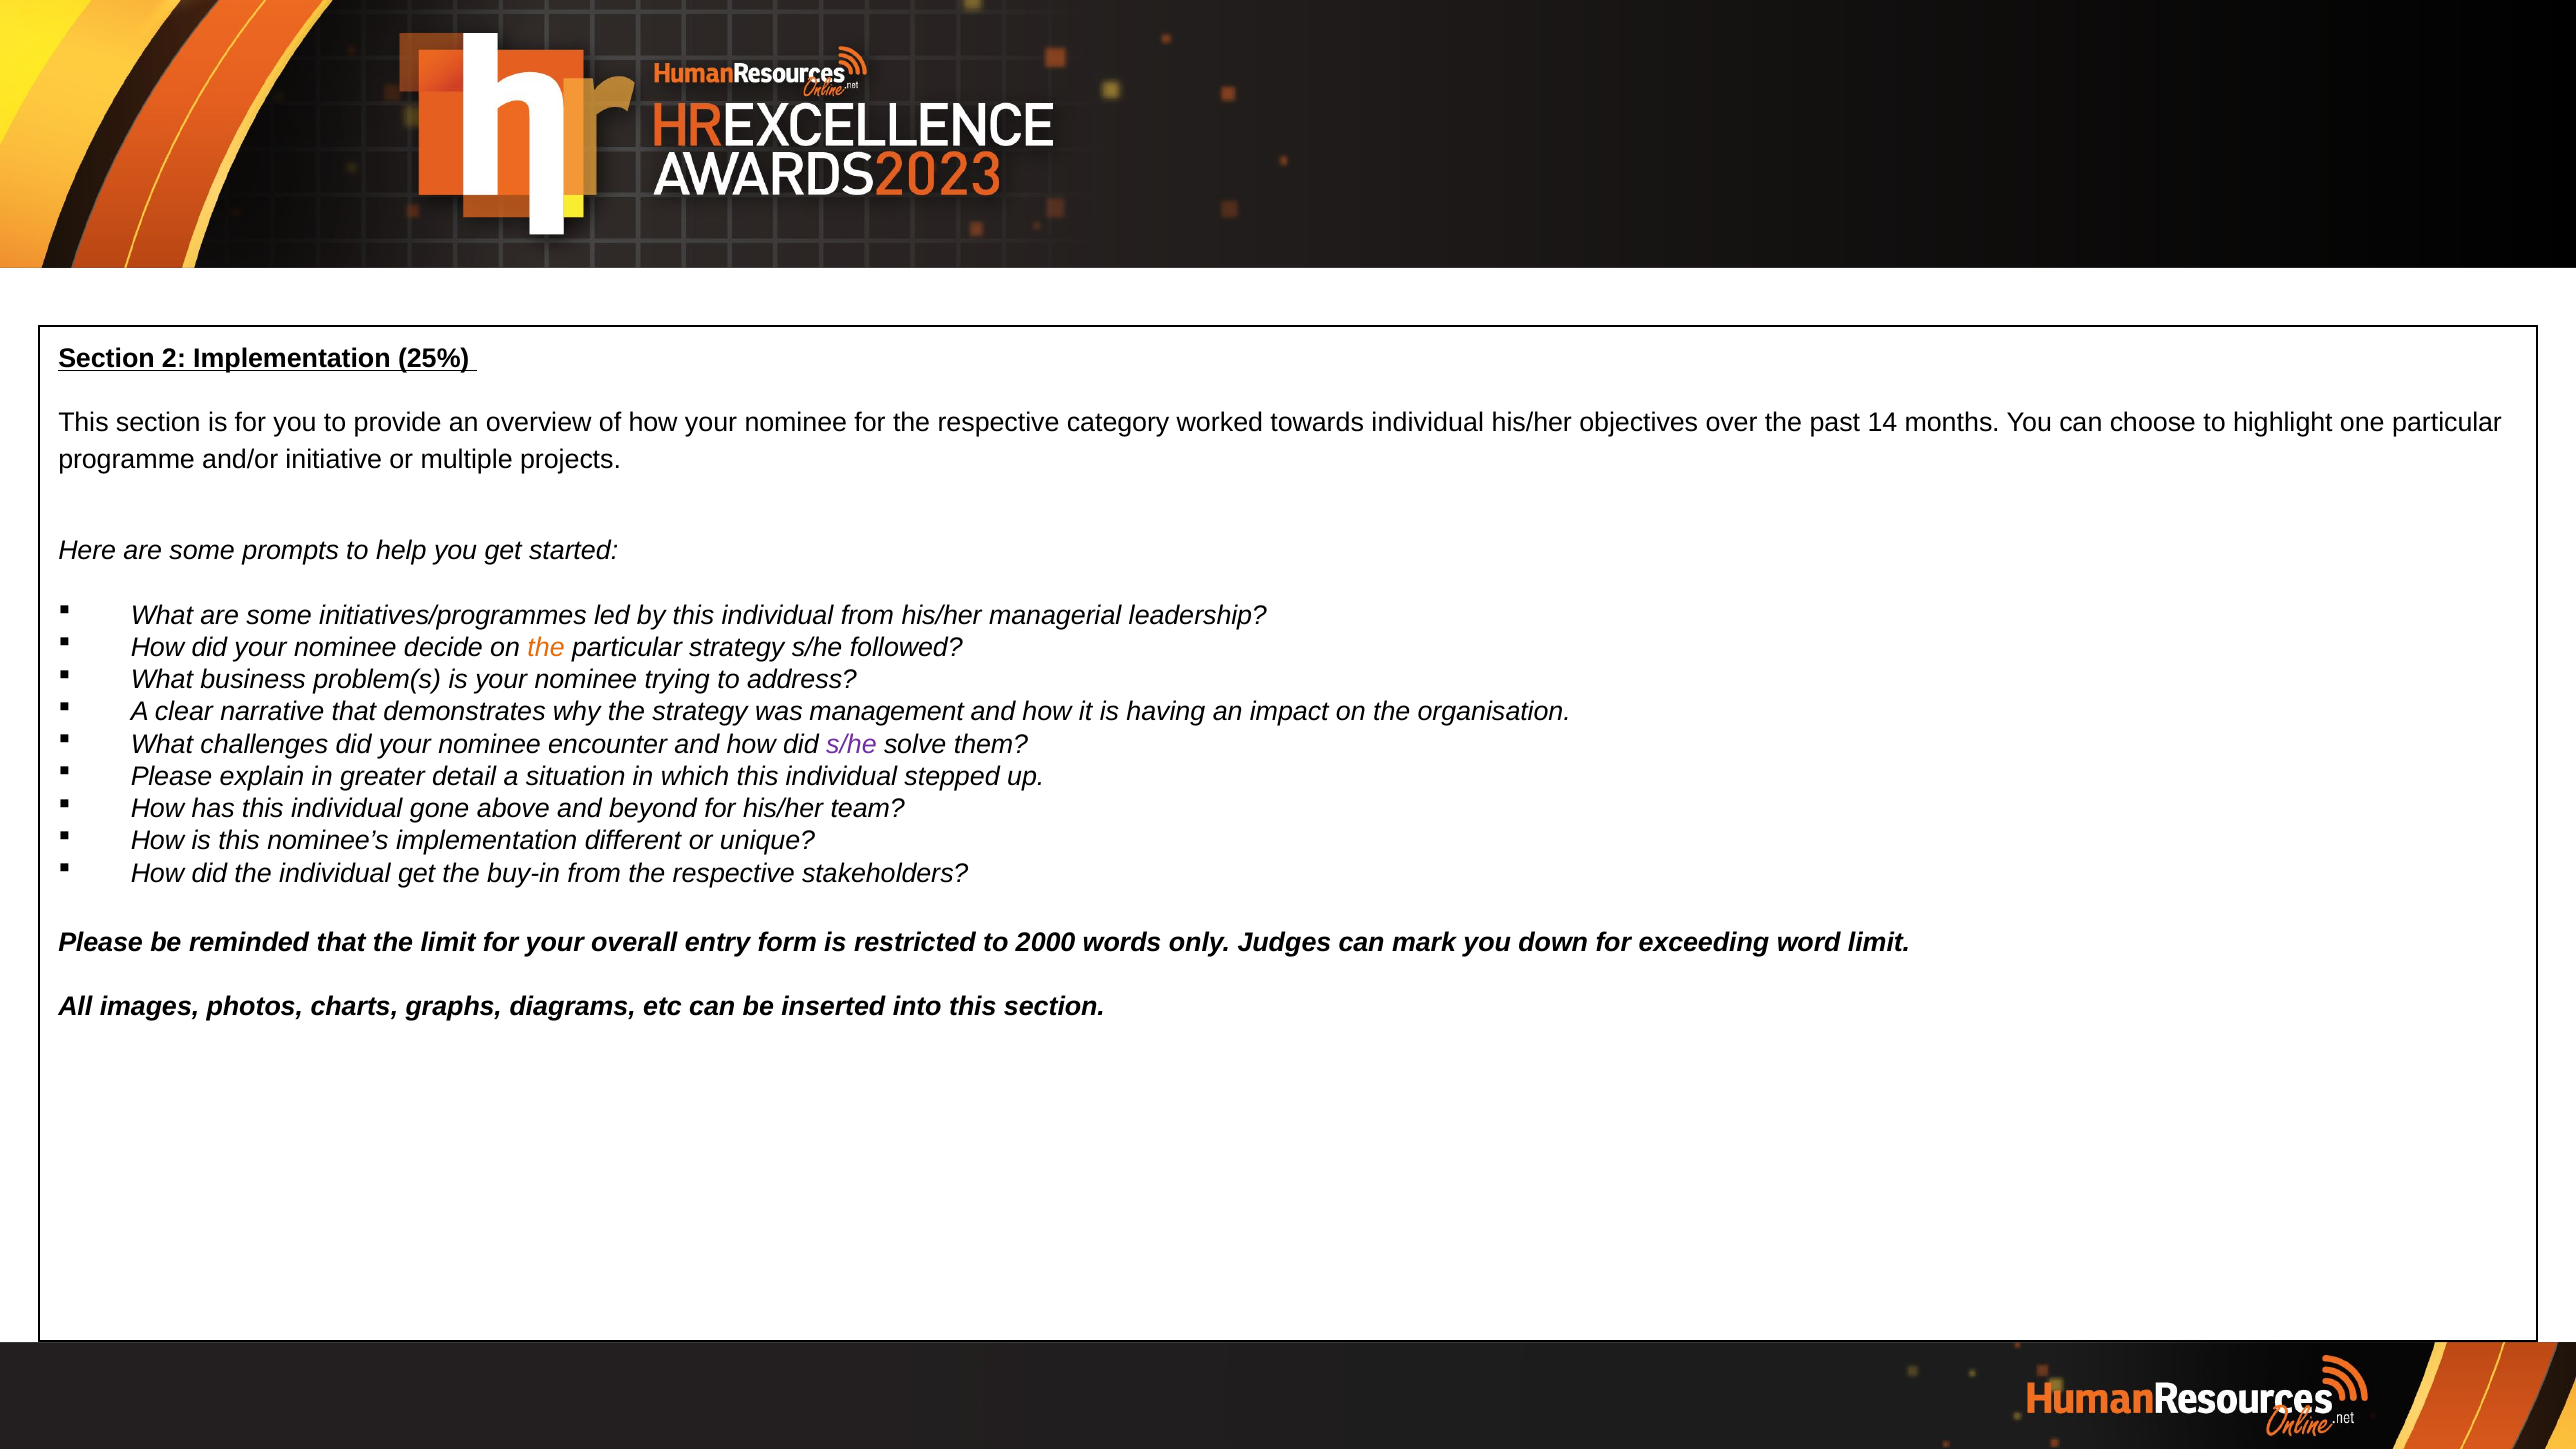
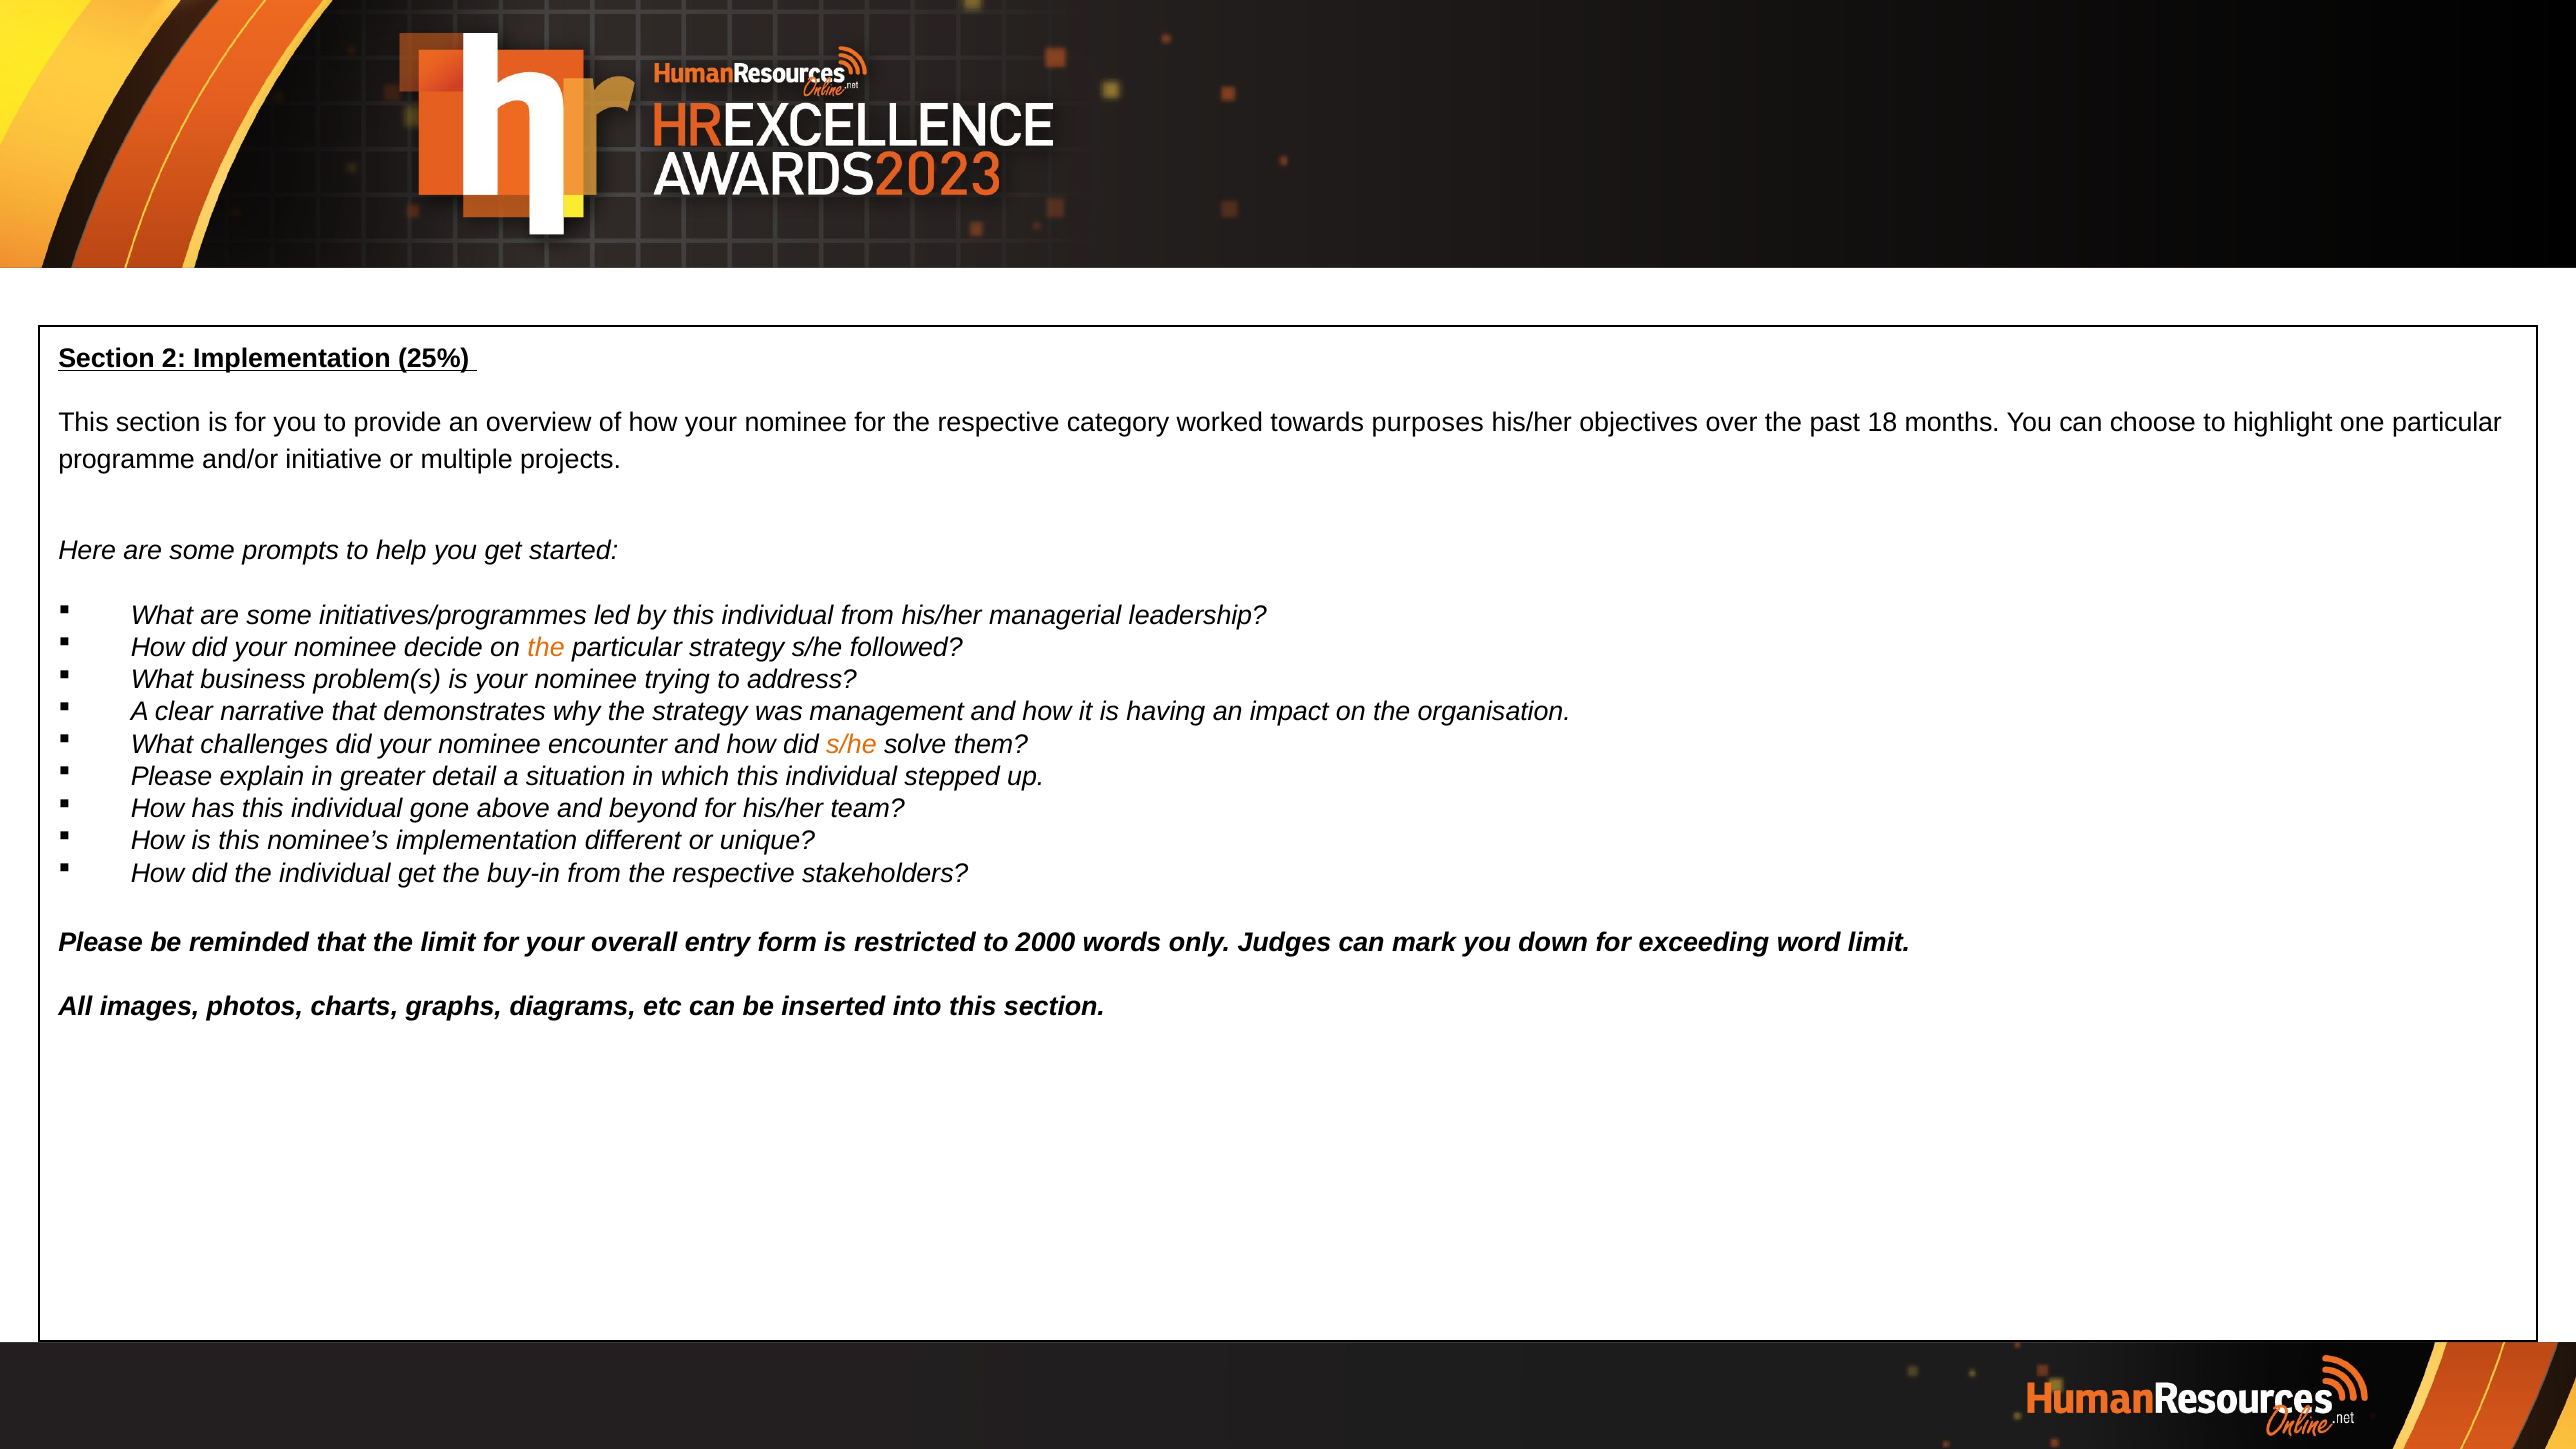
towards individual: individual -> purposes
14: 14 -> 18
s/he at (851, 744) colour: purple -> orange
